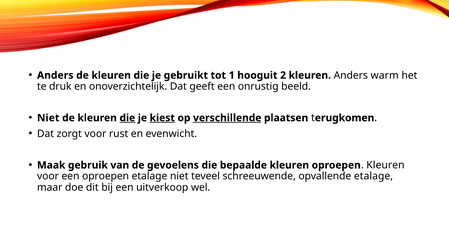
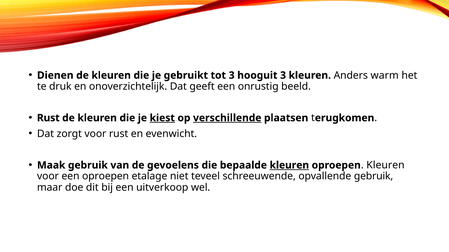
Anders at (55, 75): Anders -> Dienen
tot 1: 1 -> 3
hooguit 2: 2 -> 3
Niet at (48, 118): Niet -> Rust
die at (127, 118) underline: present -> none
kleuren at (289, 166) underline: none -> present
opvallende etalage: etalage -> gebruik
